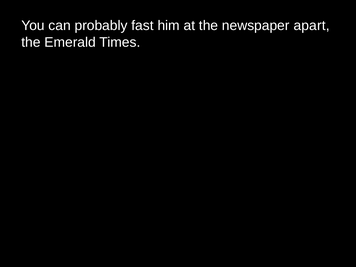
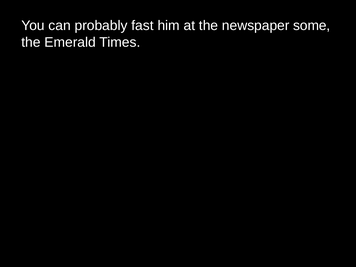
apart: apart -> some
